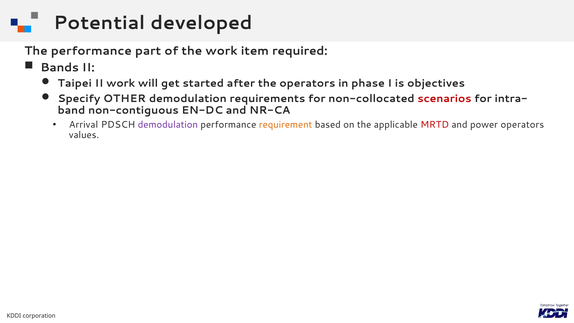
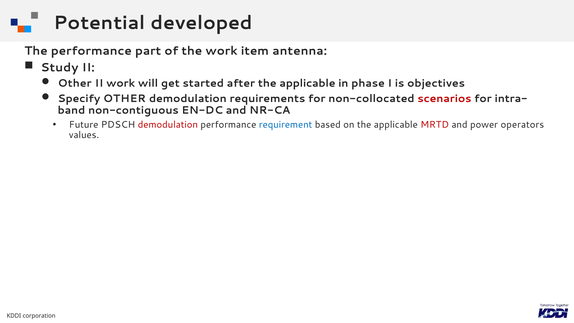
required: required -> antenna
Bands: Bands -> Study
Taipei at (75, 83): Taipei -> Other
after the operators: operators -> applicable
Arrival: Arrival -> Future
demodulation at (168, 125) colour: purple -> red
requirement colour: orange -> blue
